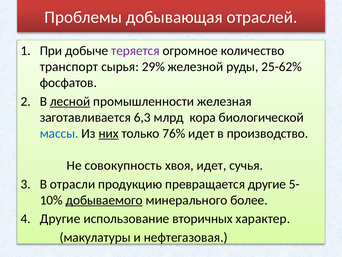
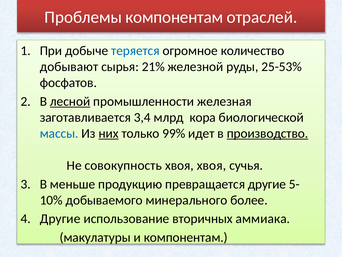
Проблемы добывающая: добывающая -> компонентам
теряется colour: purple -> blue
транспорт: транспорт -> добывают
29%: 29% -> 21%
25-62%: 25-62% -> 25-53%
6,3: 6,3 -> 3,4
76%: 76% -> 99%
производство underline: none -> present
хвоя идет: идет -> хвоя
отрасли: отрасли -> меньше
добываемого underline: present -> none
характер: характер -> аммиака
и нефтегазовая: нефтегазовая -> компонентам
